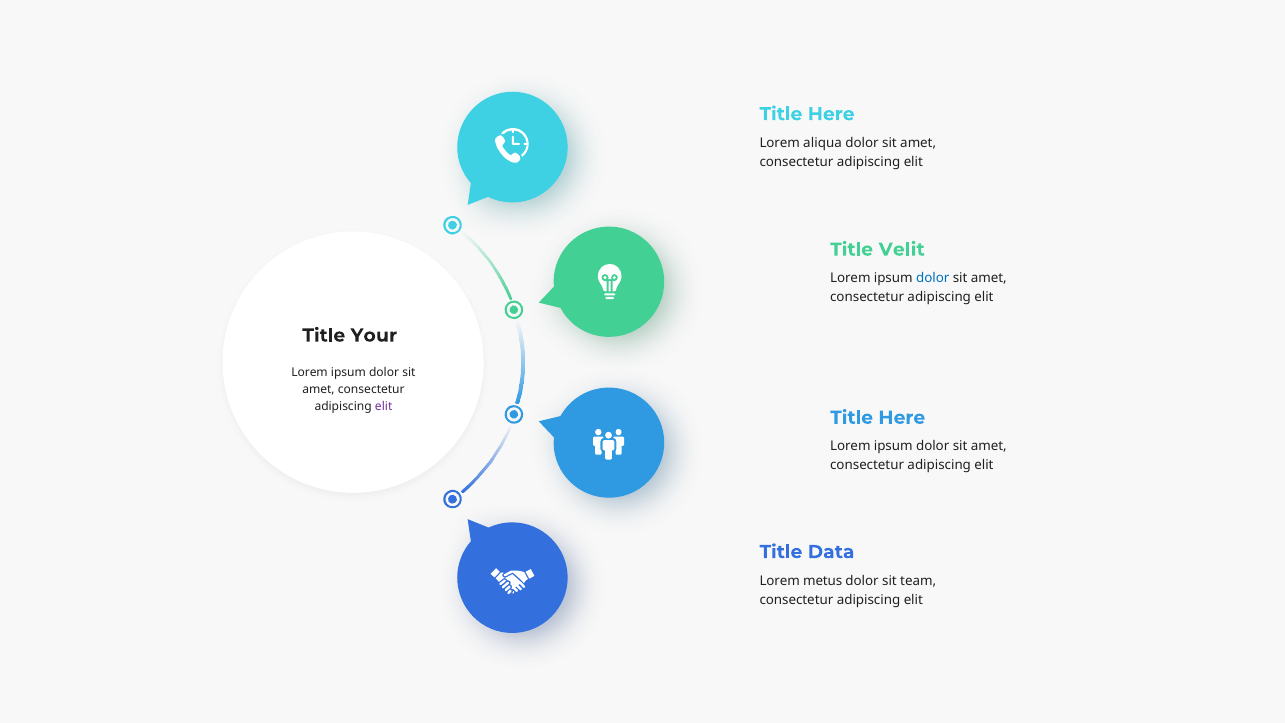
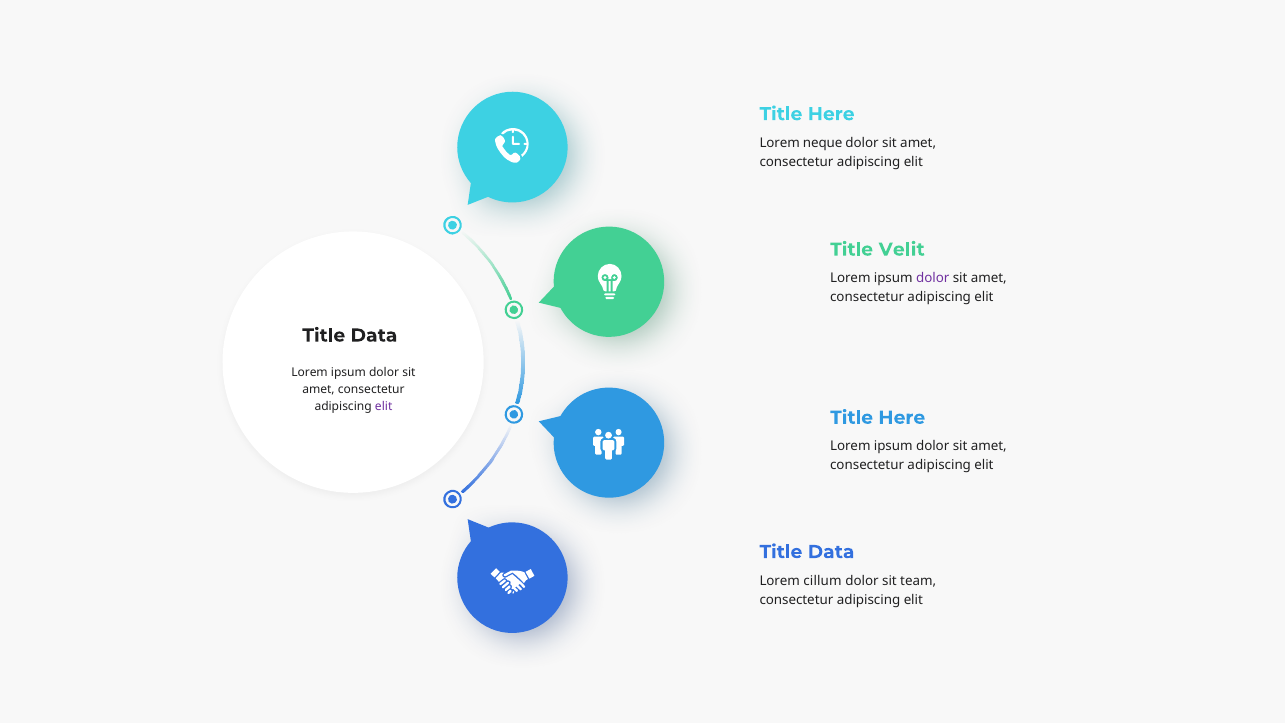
aliqua: aliqua -> neque
dolor at (933, 278) colour: blue -> purple
Your at (374, 335): Your -> Data
metus: metus -> cillum
